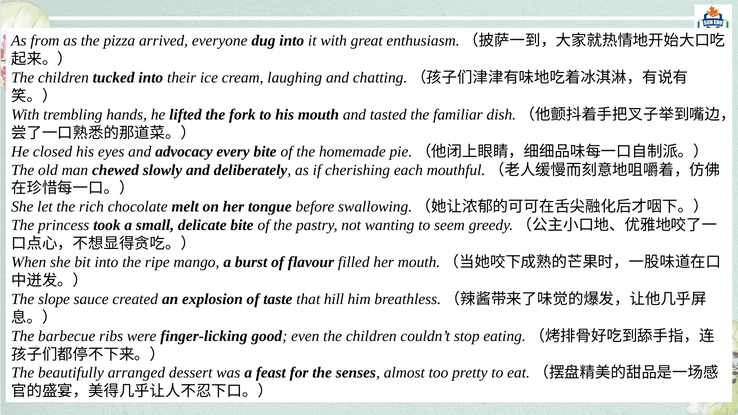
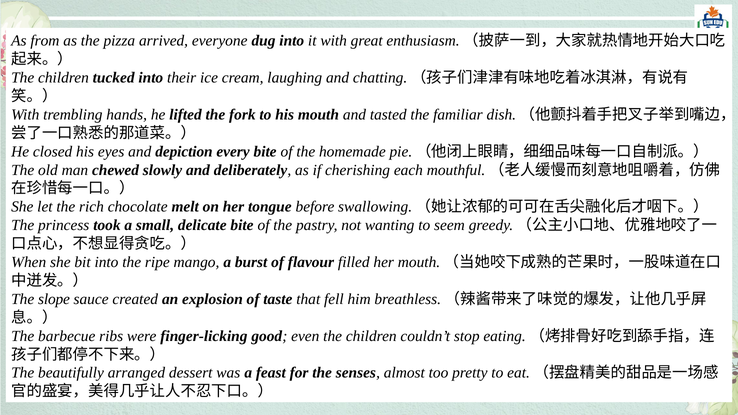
advocacy: advocacy -> depiction
hill: hill -> fell
